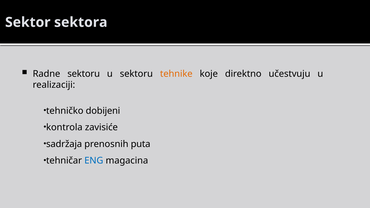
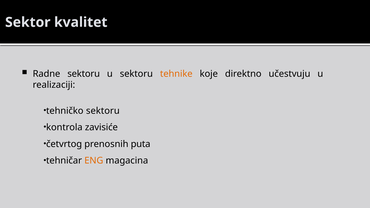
sektora: sektora -> kvalitet
tehničko dobijeni: dobijeni -> sektoru
sadržaja: sadržaja -> četvrtog
ENG colour: blue -> orange
